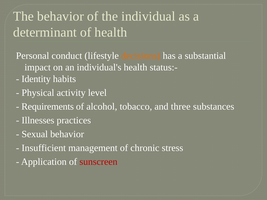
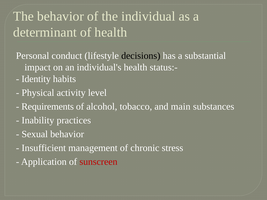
decisions colour: orange -> black
three: three -> main
Illnesses: Illnesses -> Inability
